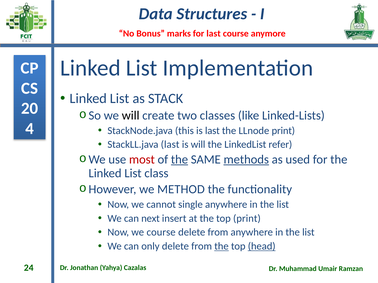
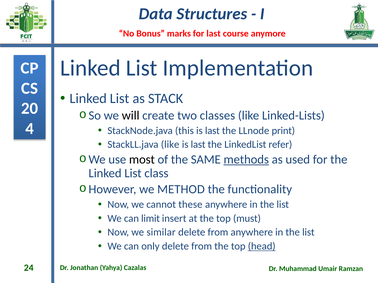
StackLL.java last: last -> like
will at (198, 145): will -> last
most colour: red -> black
the at (179, 160) underline: present -> none
single: single -> these
next: next -> limit
top print: print -> must
we course: course -> similar
the at (221, 247) underline: present -> none
